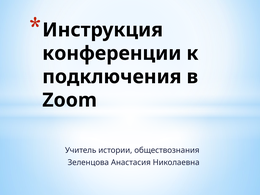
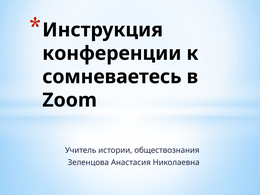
подключения: подключения -> сомневаетесь
